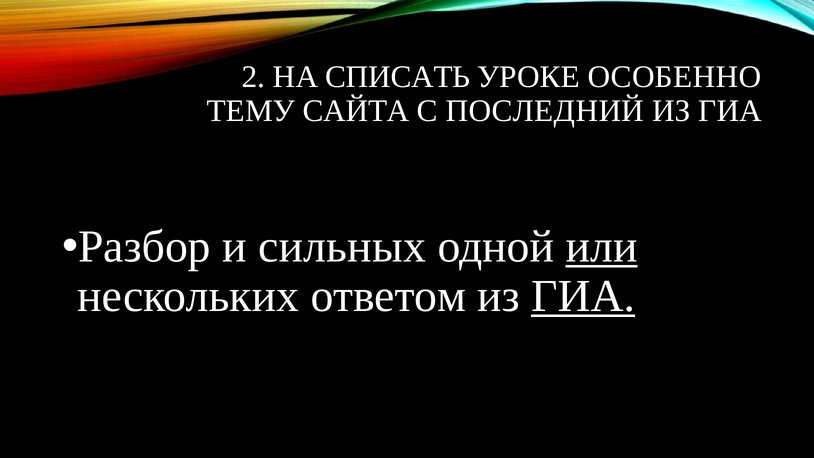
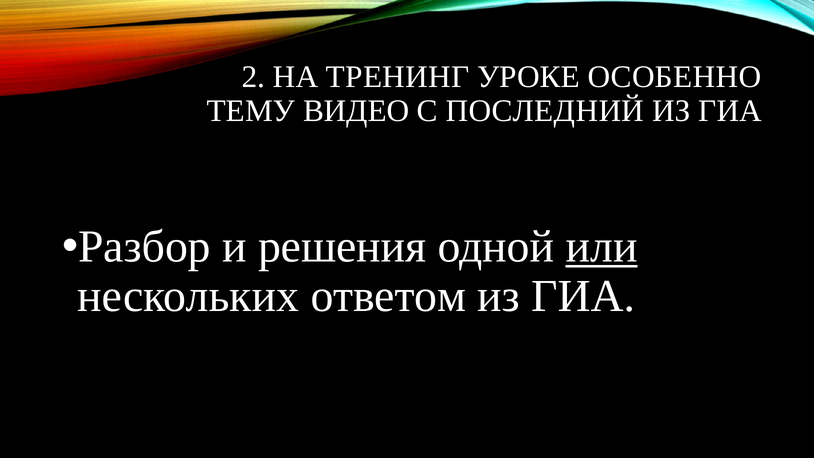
СПИСАТЬ: СПИСАТЬ -> ТРЕНИНГ
САЙТА: САЙТА -> ВИДЕО
сильных: сильных -> решения
ГИА at (583, 296) underline: present -> none
